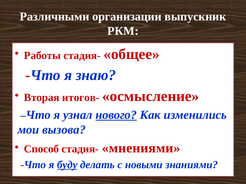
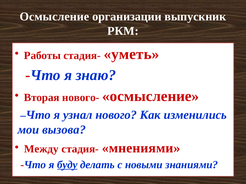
Различными at (55, 17): Различными -> Осмысление
общее: общее -> уметь
итогов-: итогов- -> нового-
нового underline: present -> none
Способ: Способ -> Между
